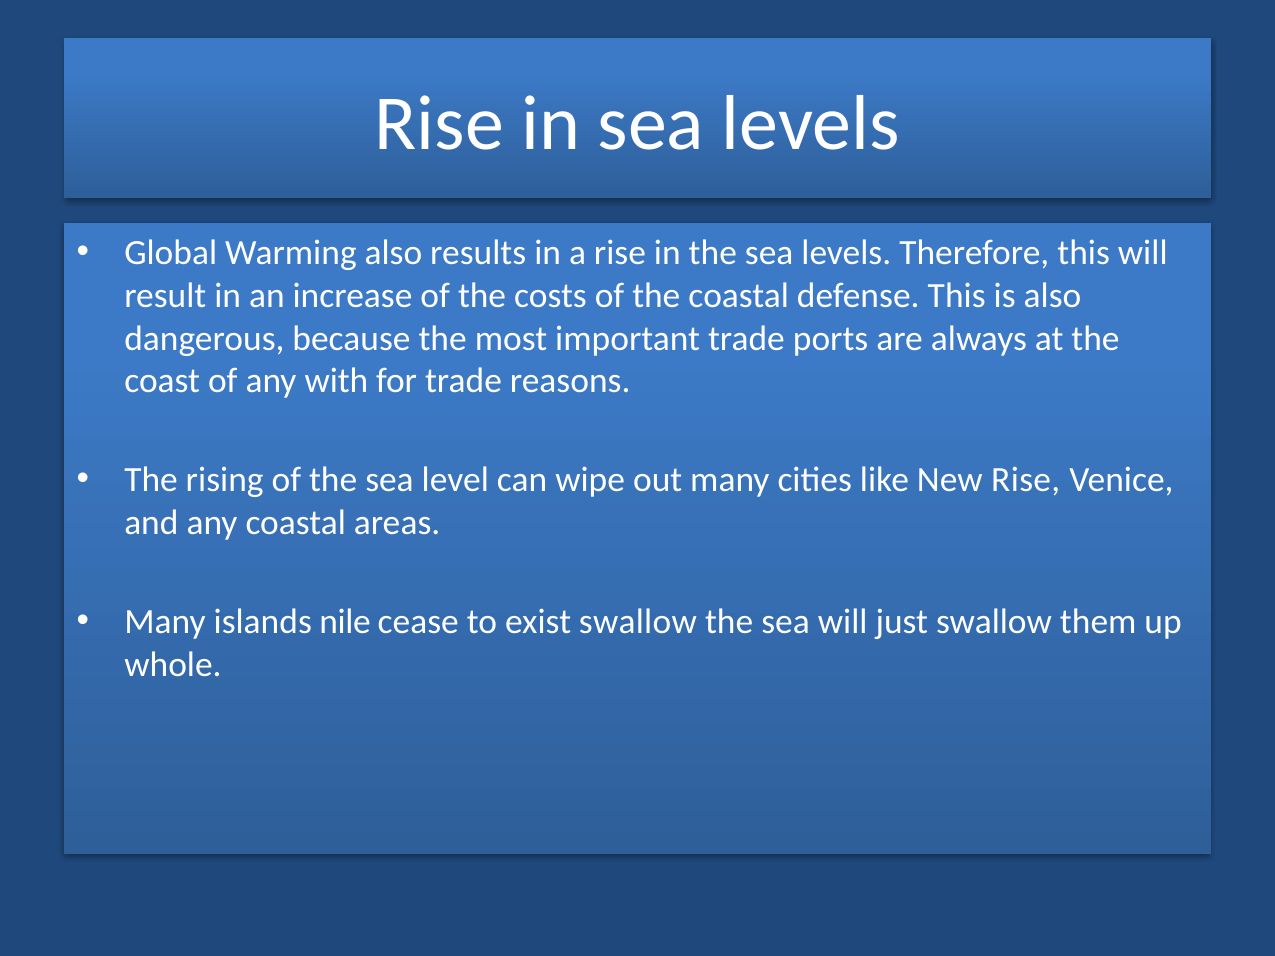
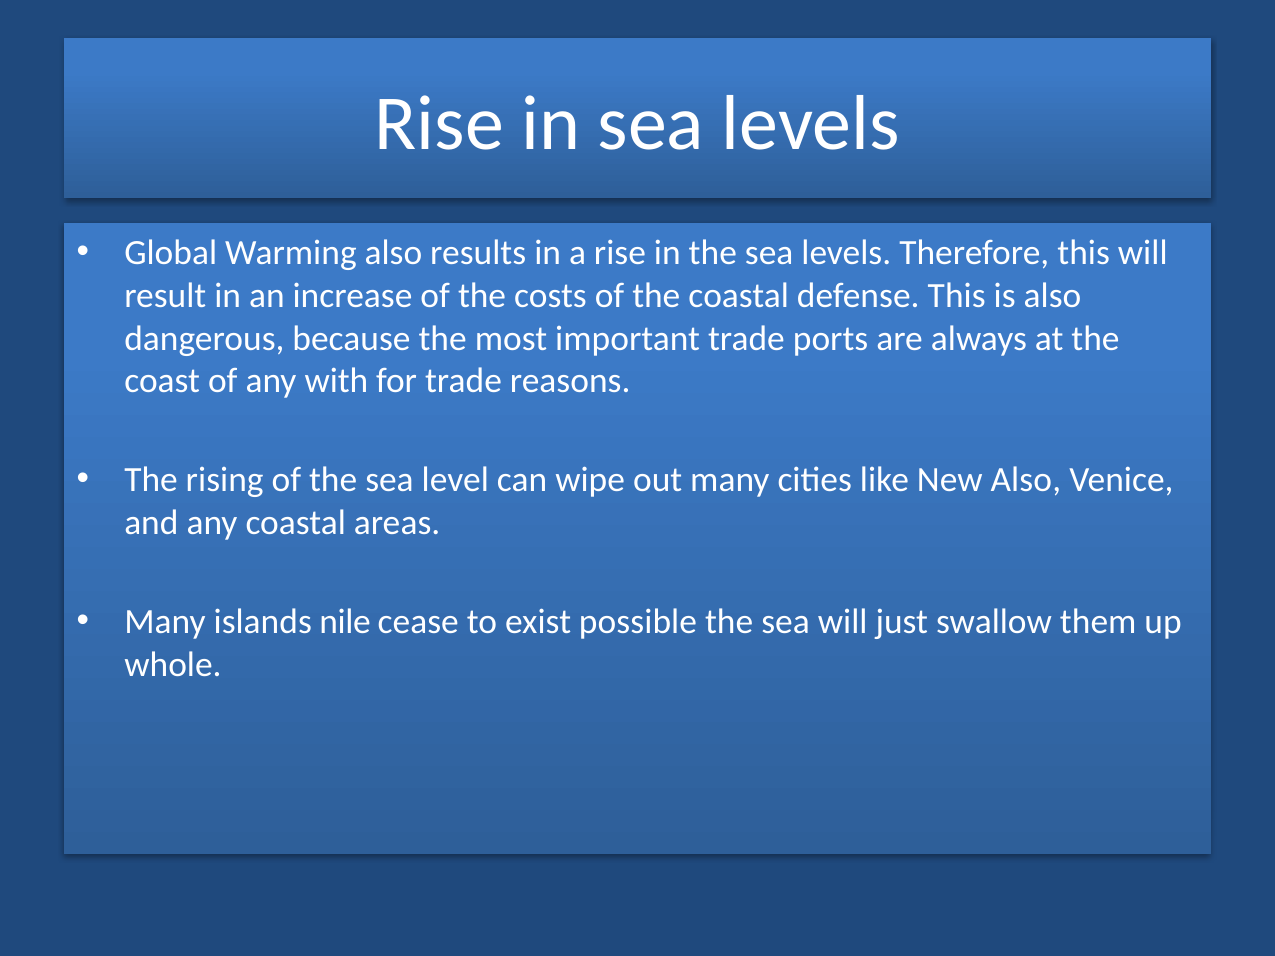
New Rise: Rise -> Also
exist swallow: swallow -> possible
